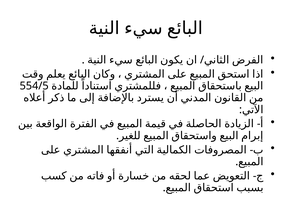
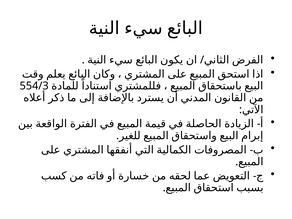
554/5: 554/5 -> 554/3
